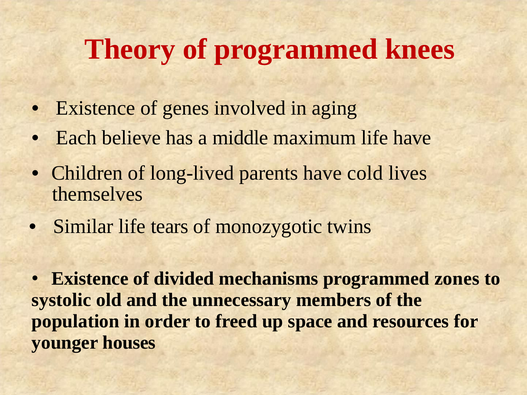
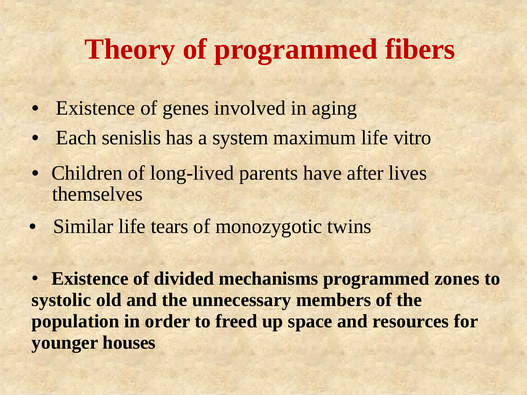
knees: knees -> fibers
believe: believe -> senislis
middle: middle -> system
life have: have -> vitro
cold: cold -> after
